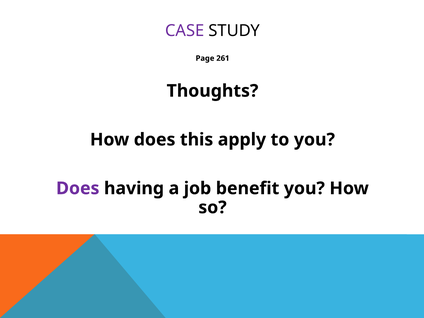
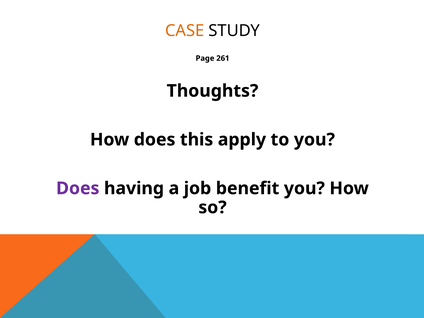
CASE colour: purple -> orange
